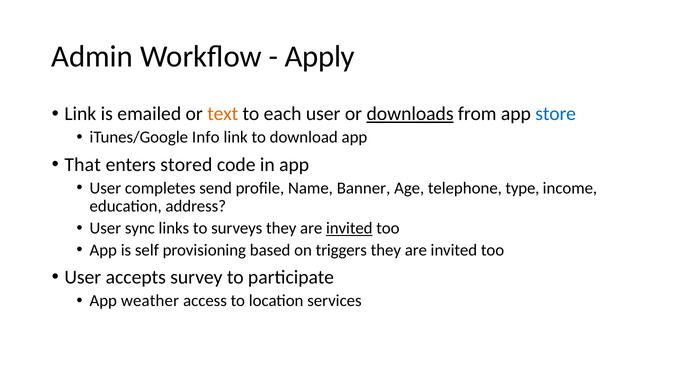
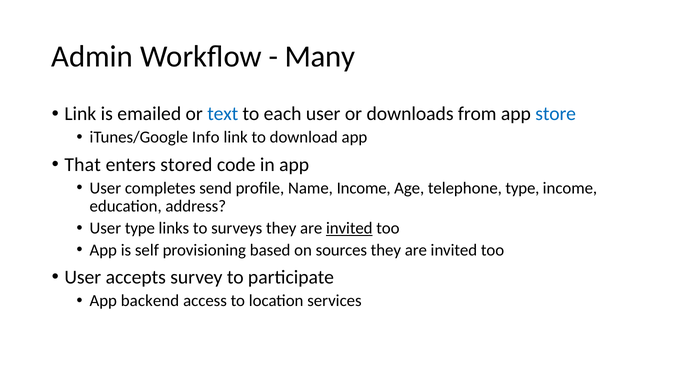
Apply: Apply -> Many
text colour: orange -> blue
downloads underline: present -> none
Name Banner: Banner -> Income
User sync: sync -> type
triggers: triggers -> sources
weather: weather -> backend
